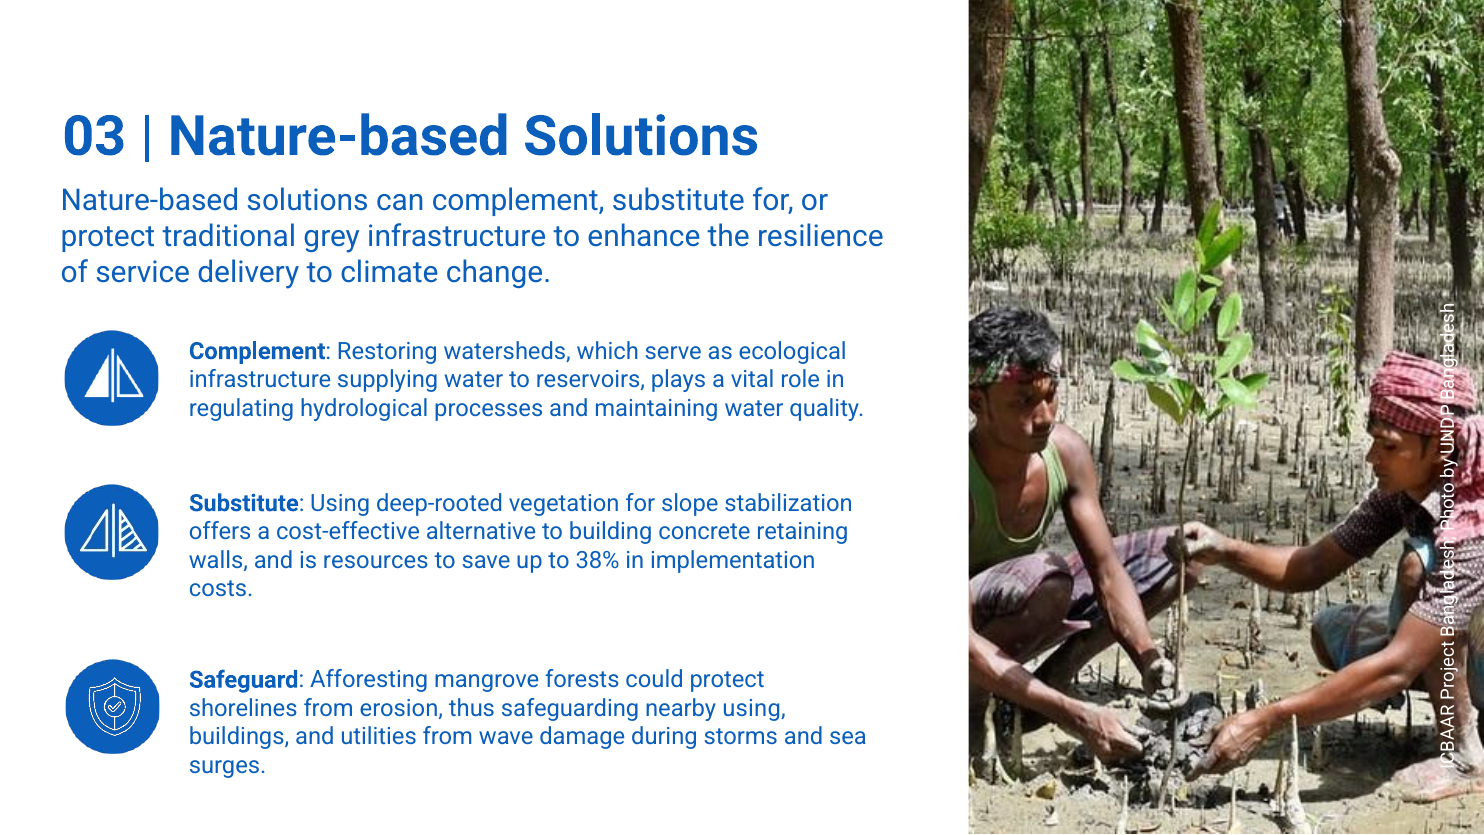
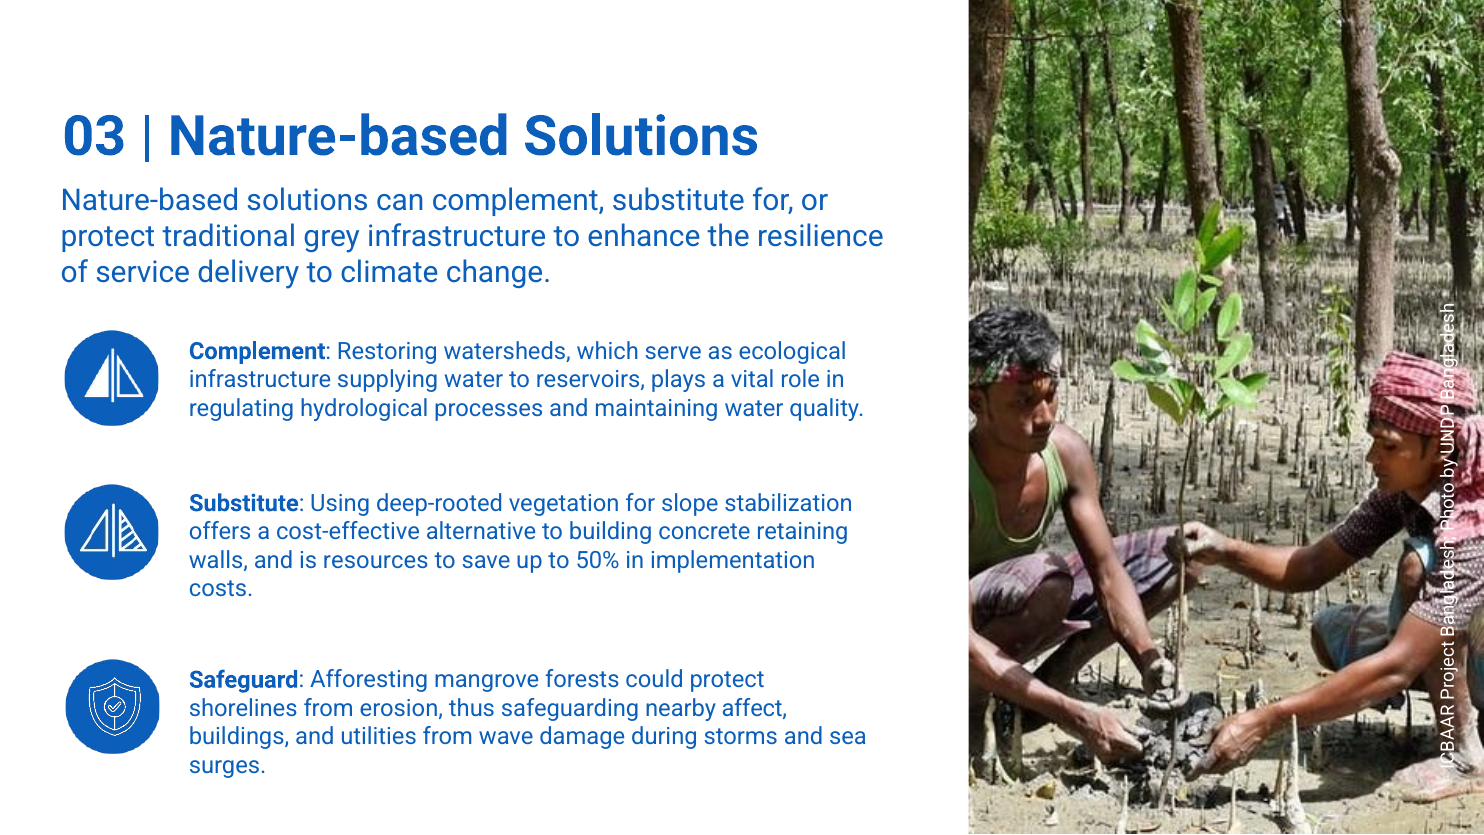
38%: 38% -> 50%
nearby using: using -> affect
